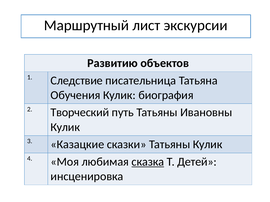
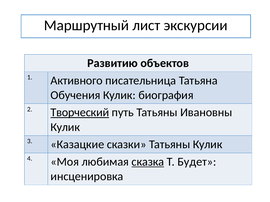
Следствие: Следствие -> Активного
Творческий underline: none -> present
Детей: Детей -> Будет
